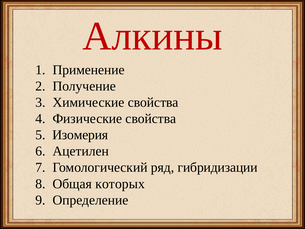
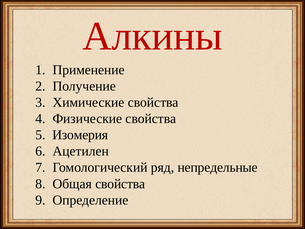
гибридизации: гибридизации -> непредельные
Общая которых: которых -> свойства
